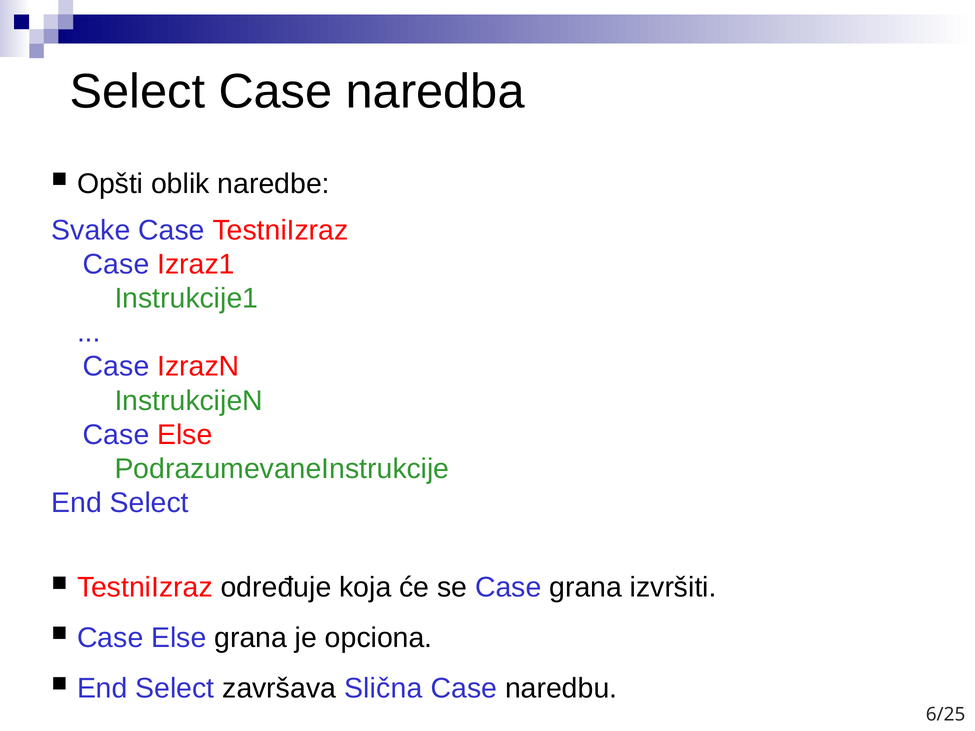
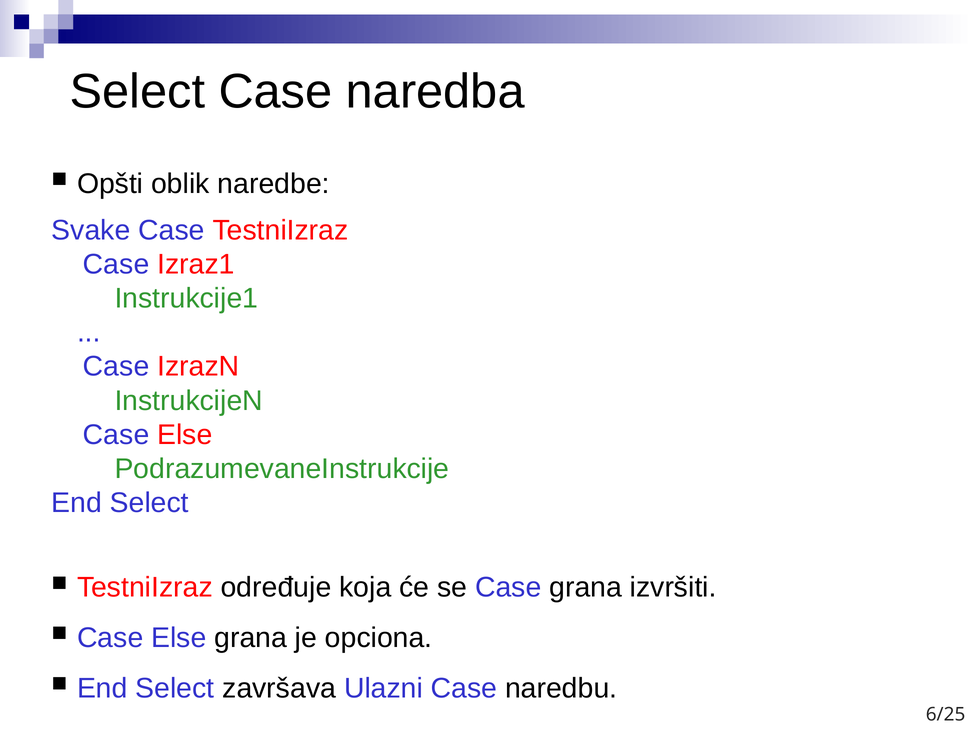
Slična: Slična -> Ulazni
